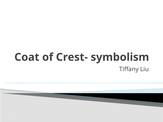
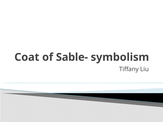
Crest-: Crest- -> Sable-
